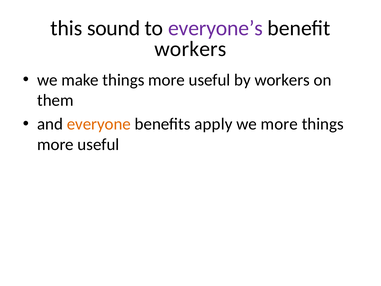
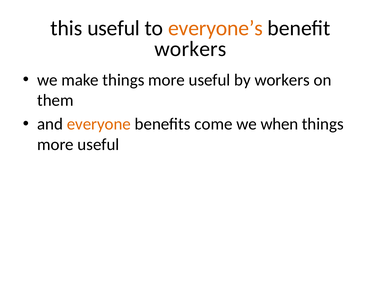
this sound: sound -> useful
everyone’s colour: purple -> orange
apply: apply -> come
we more: more -> when
